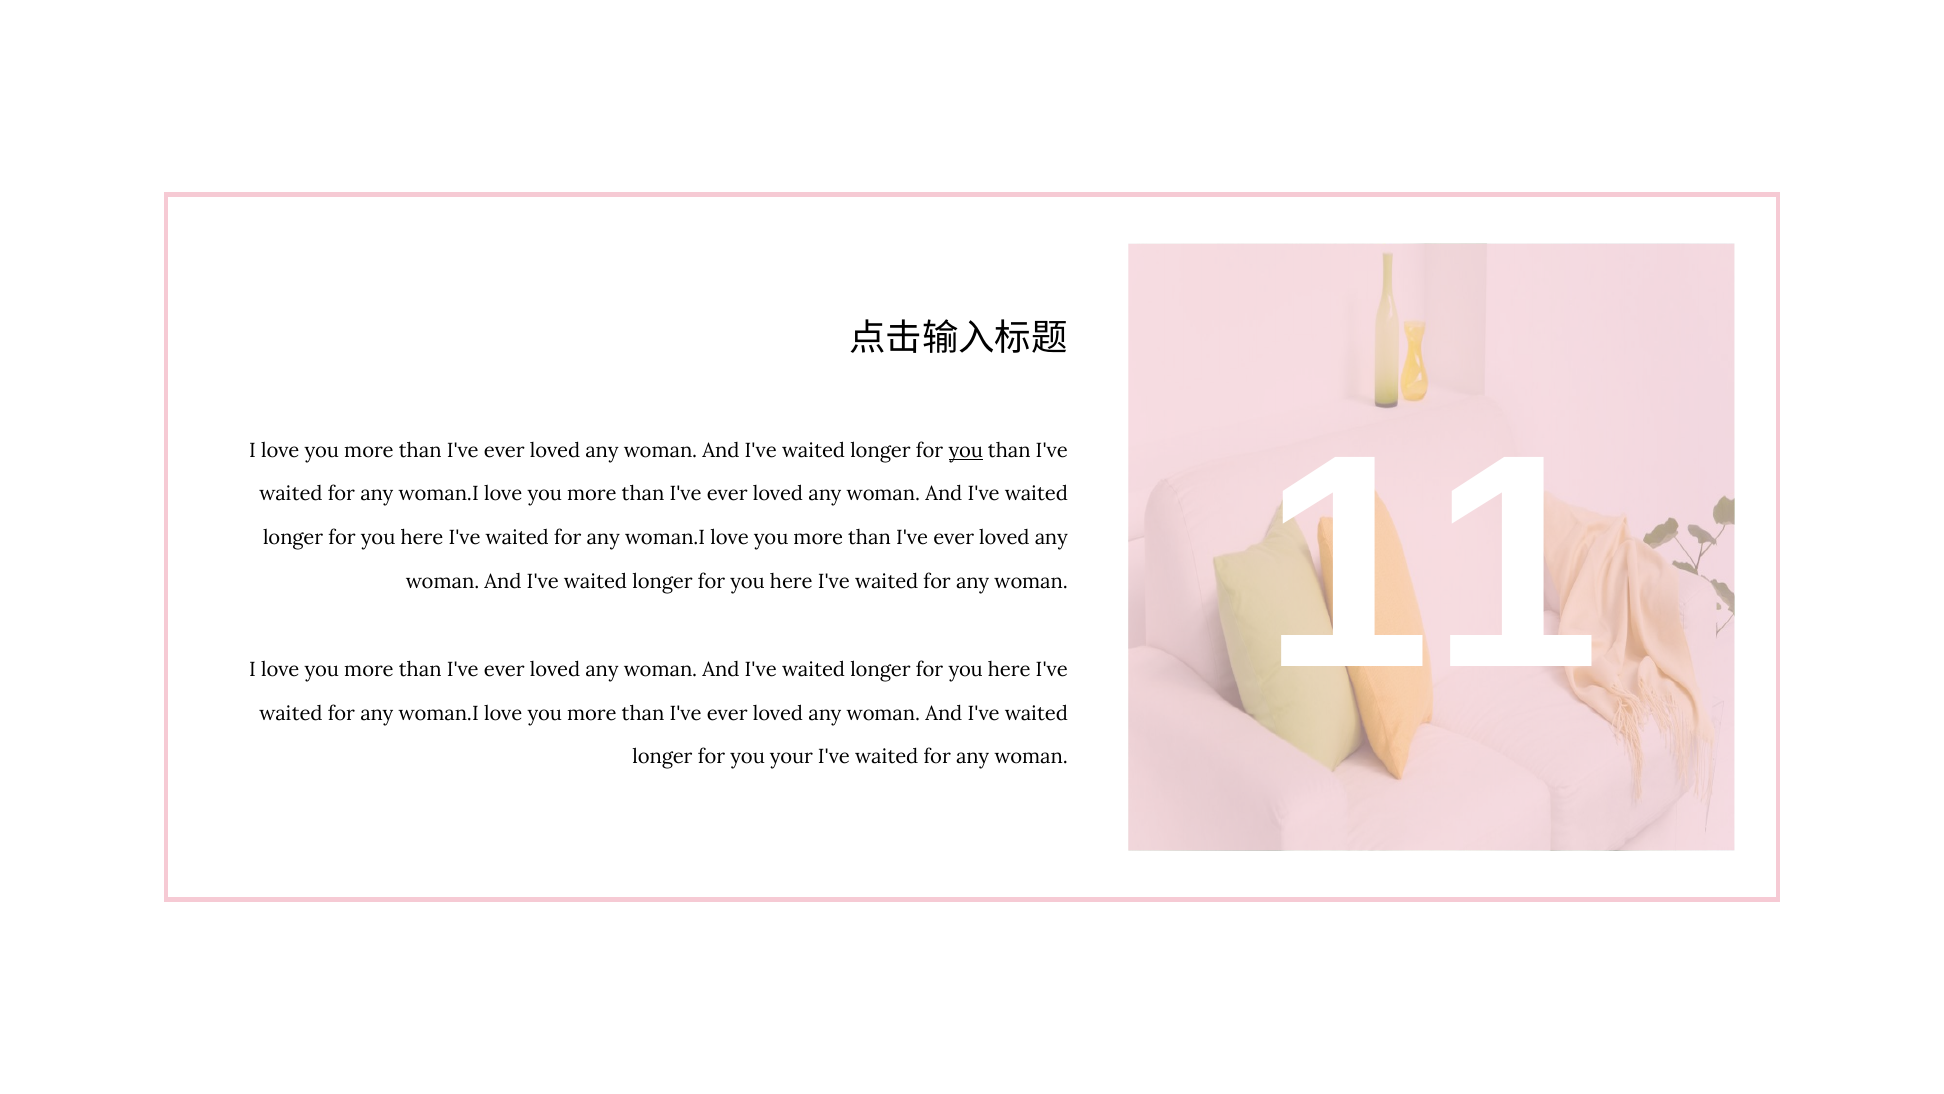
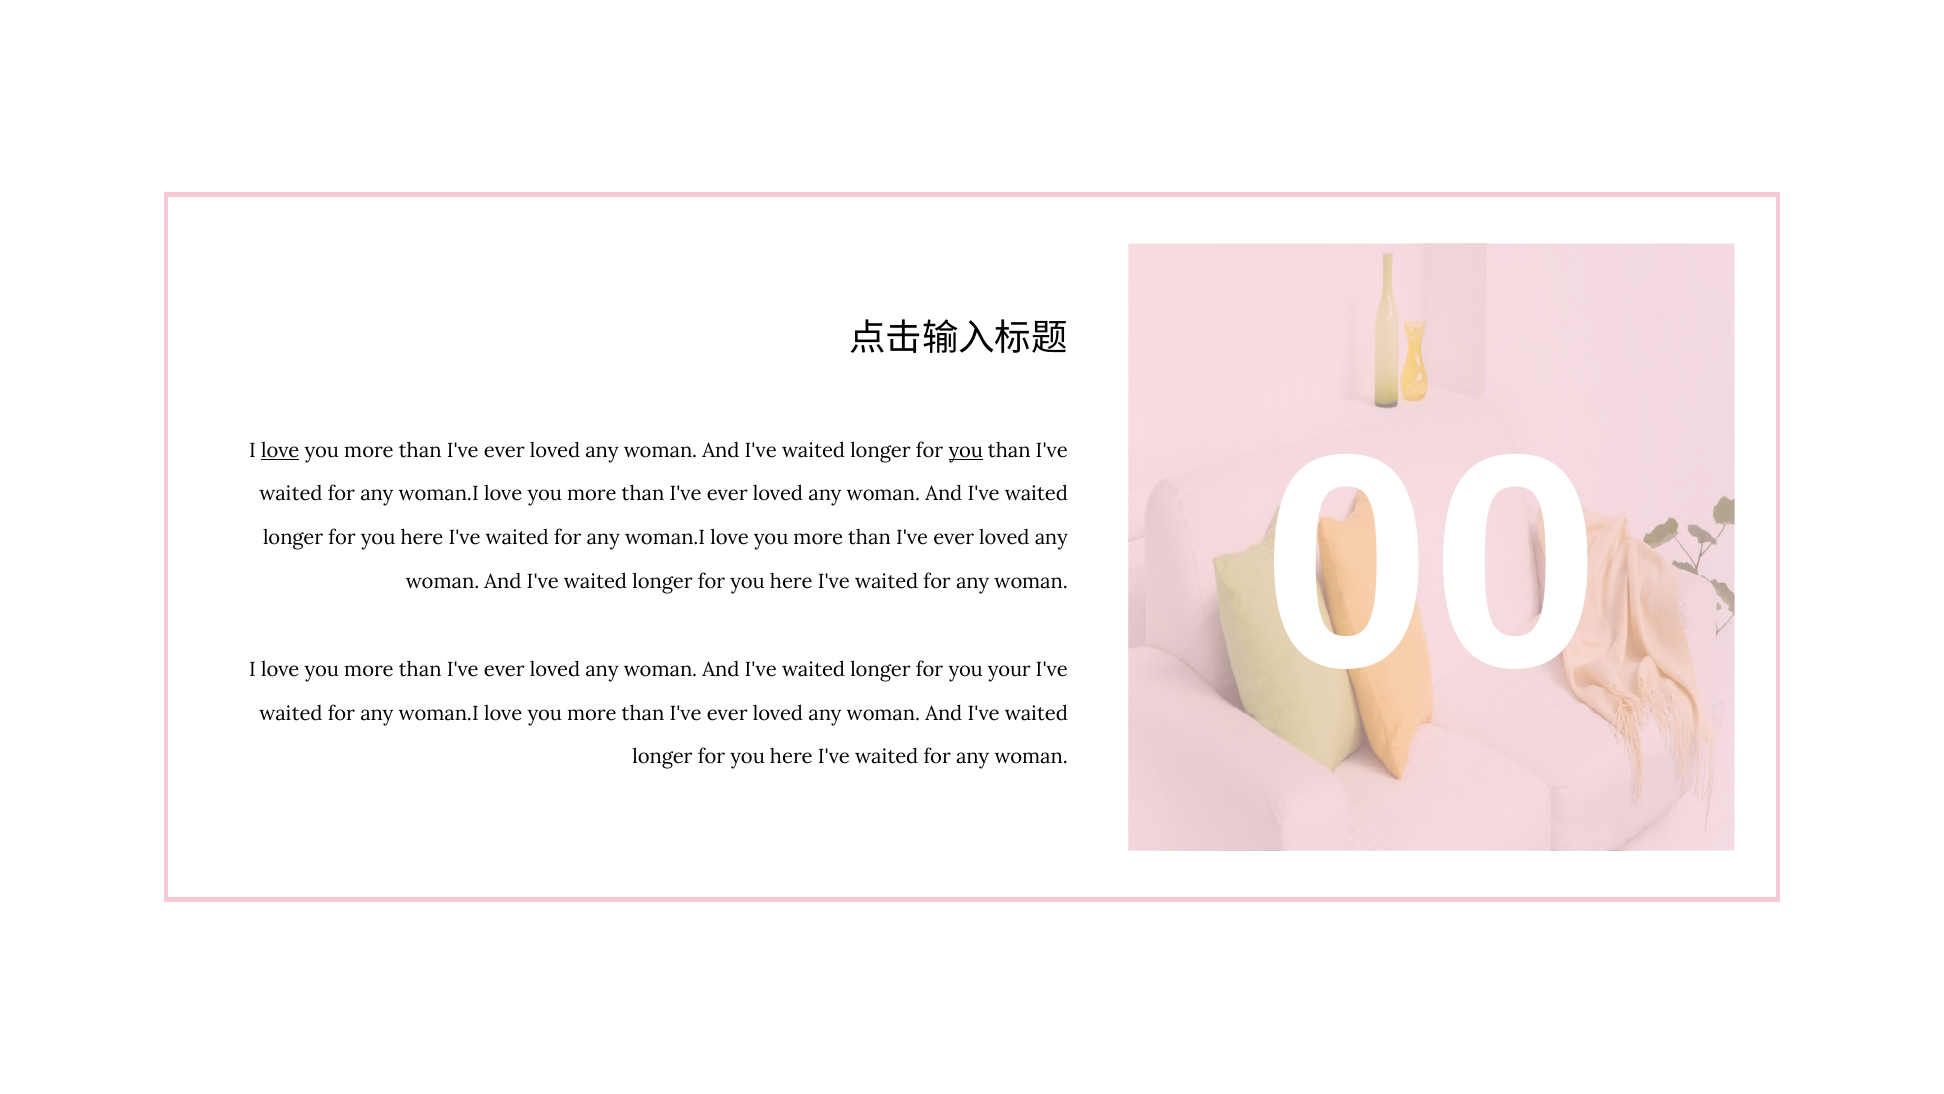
love at (280, 450) underline: none -> present
11: 11 -> 00
here at (1009, 669): here -> your
your at (791, 757): your -> here
